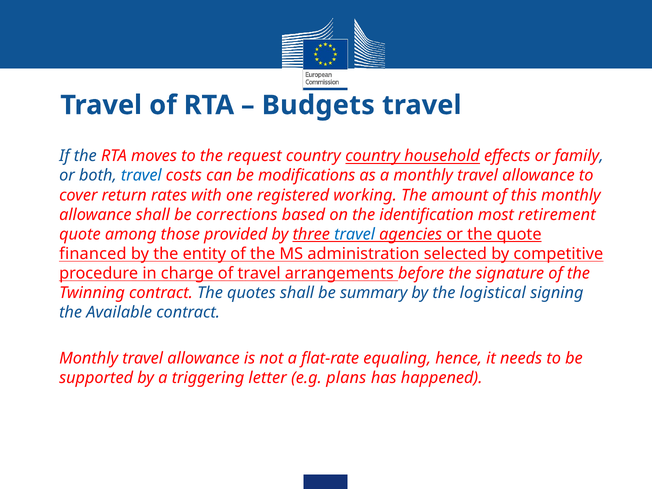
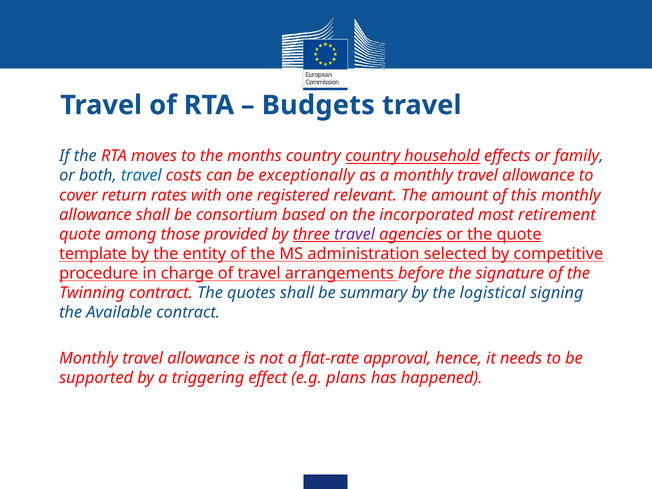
request: request -> months
modifications: modifications -> exceptionally
working: working -> relevant
corrections: corrections -> consortium
identification: identification -> incorporated
travel at (355, 234) colour: blue -> purple
financed: financed -> template
equaling: equaling -> approval
letter: letter -> effect
